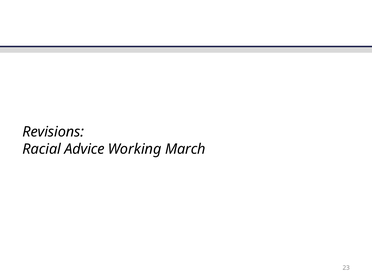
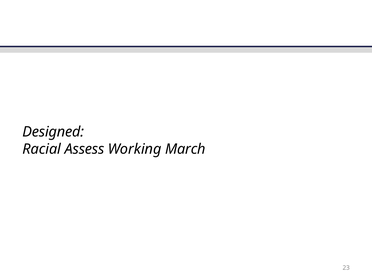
Revisions: Revisions -> Designed
Advice: Advice -> Assess
